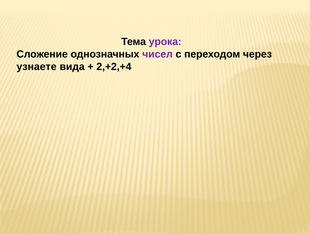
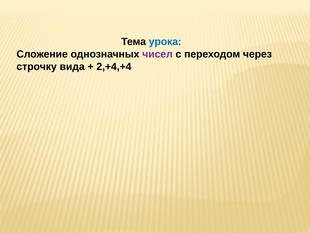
урока colour: purple -> blue
узнаете: узнаете -> строчку
2,+2,+4: 2,+2,+4 -> 2,+4,+4
